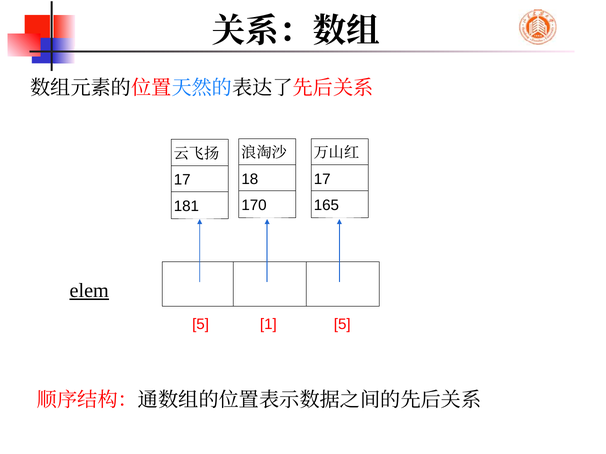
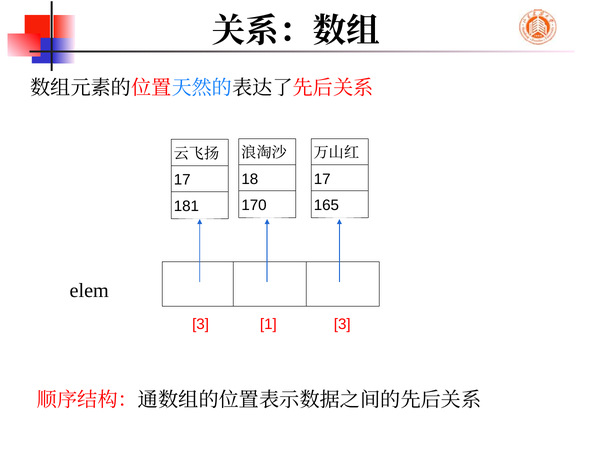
elem underline: present -> none
5 at (201, 325): 5 -> 3
1 5: 5 -> 3
